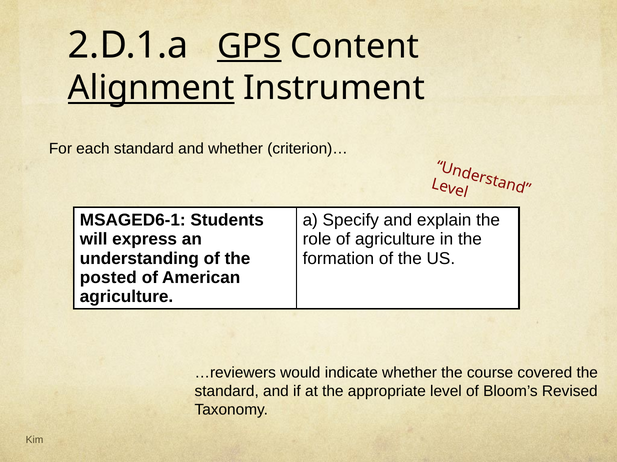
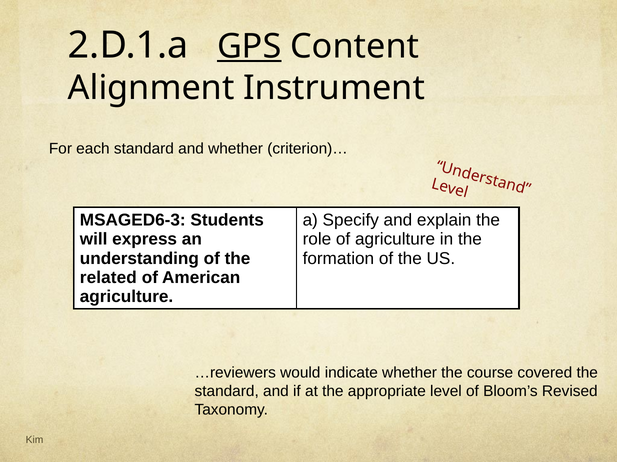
Alignment underline: present -> none
MSAGED6-1: MSAGED6-1 -> MSAGED6-3
posted: posted -> related
